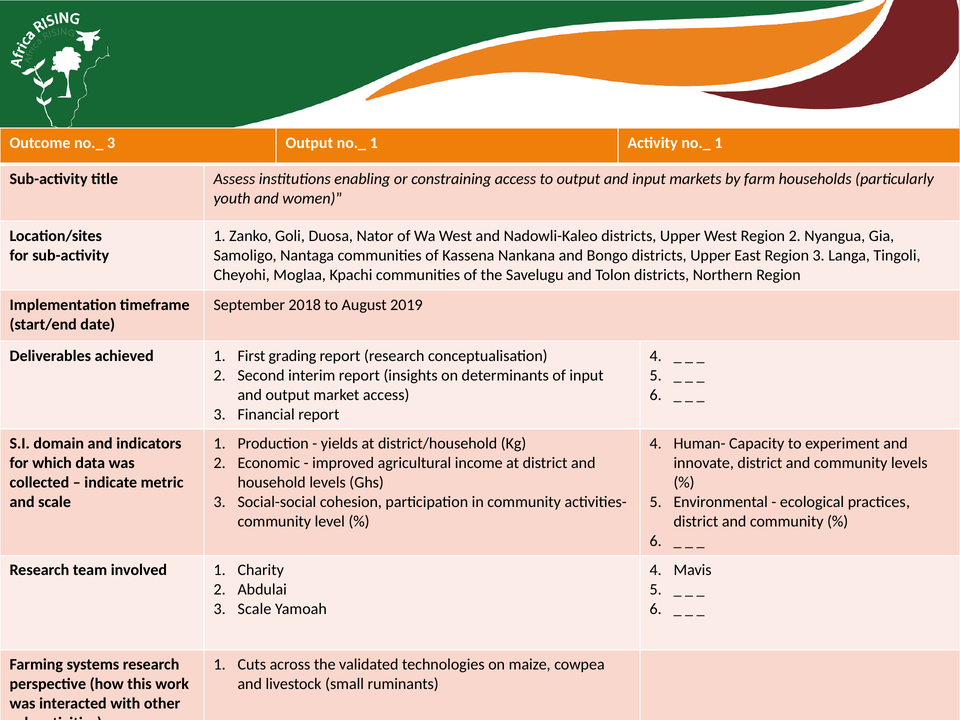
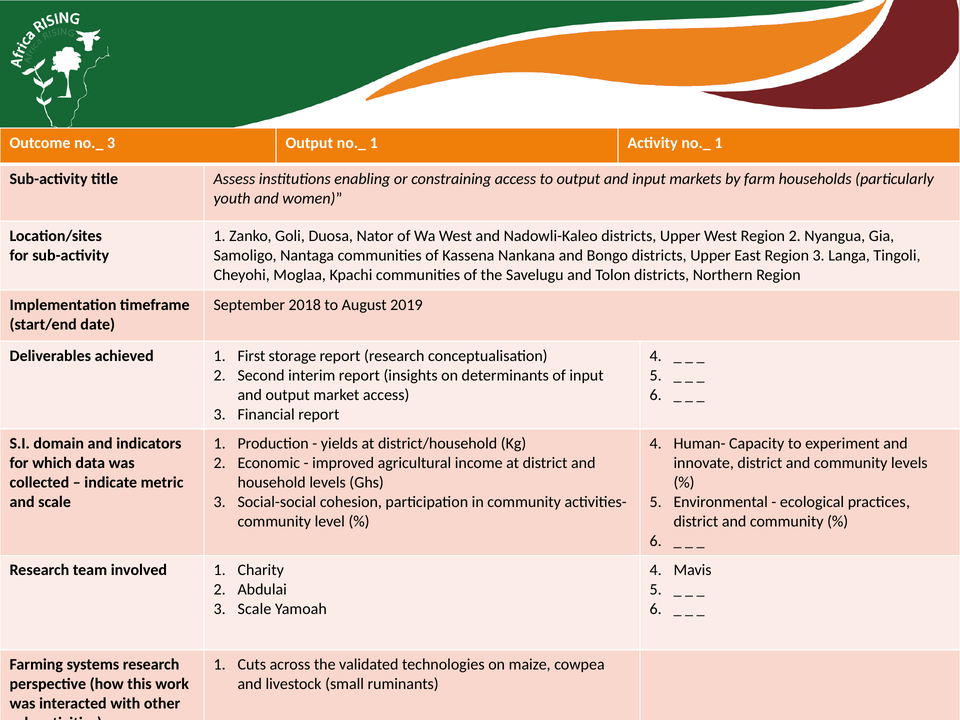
grading: grading -> storage
